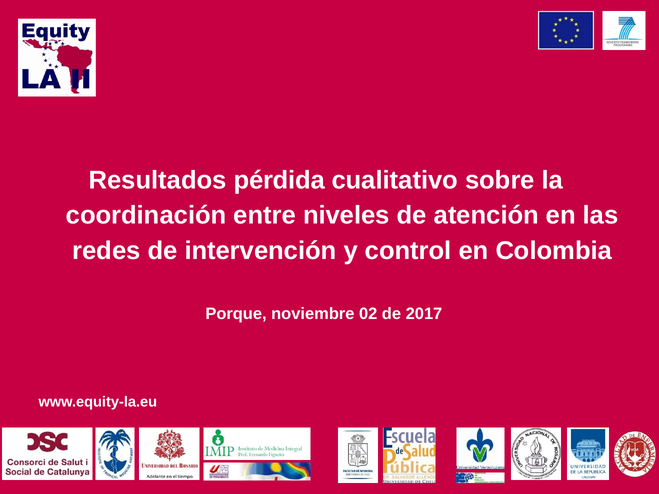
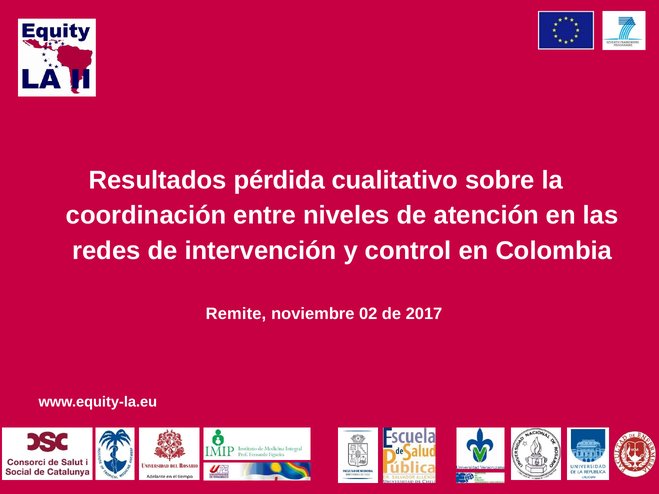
Porque: Porque -> Remite
